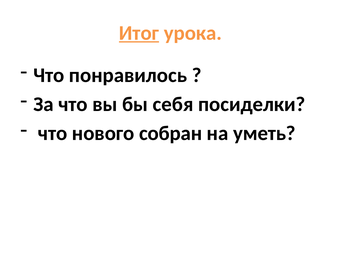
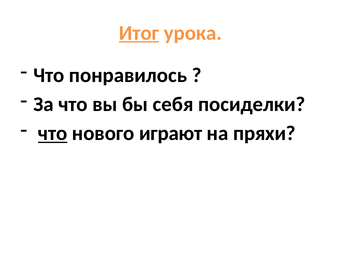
что at (53, 134) underline: none -> present
собран: собран -> играют
уметь: уметь -> пряхи
